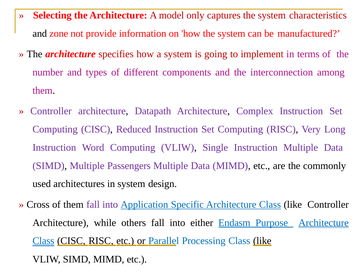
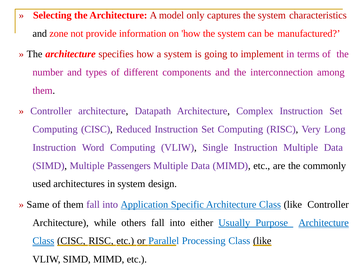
Cross: Cross -> Same
Endasm: Endasm -> Usually
